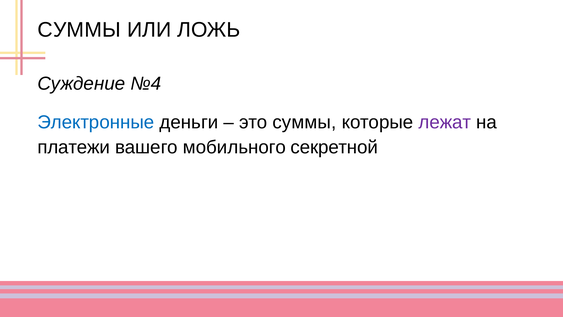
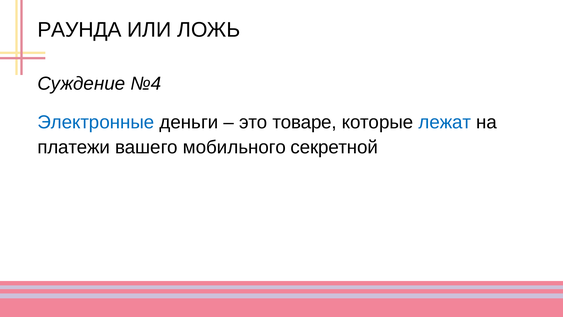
СУММЫ at (79, 30): СУММЫ -> РАУНДА
это суммы: суммы -> товаре
лежат colour: purple -> blue
